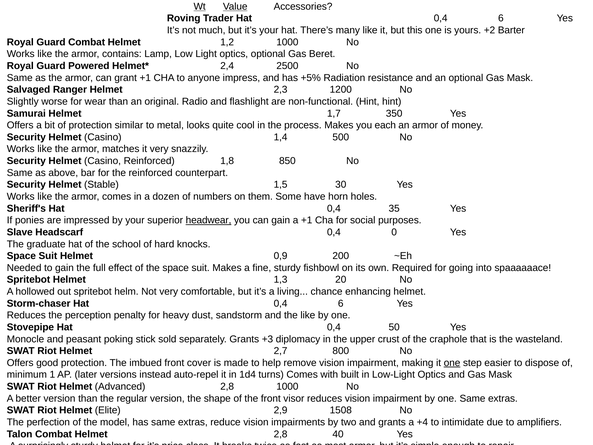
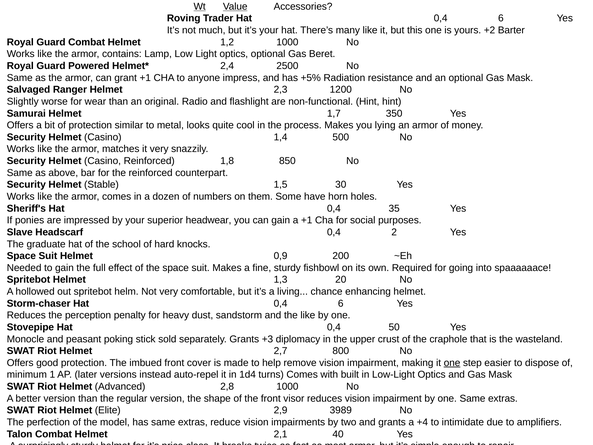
each: each -> lying
headwear underline: present -> none
0: 0 -> 2
1508: 1508 -> 3989
Helmet 2,8: 2,8 -> 2,1
